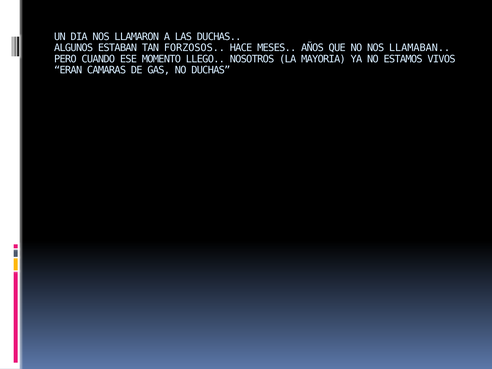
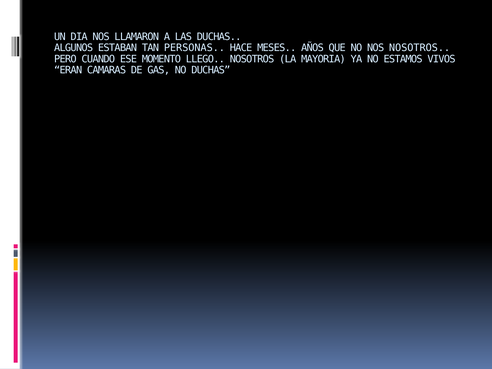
FORZOSOS: FORZOSOS -> PERSONAS
NOS LLAMABAN: LLAMABAN -> NOSOTROS
